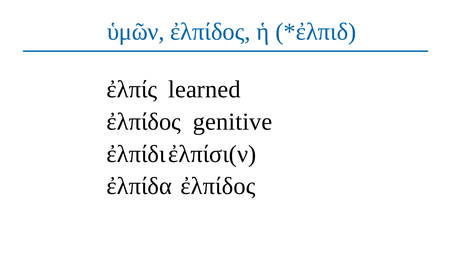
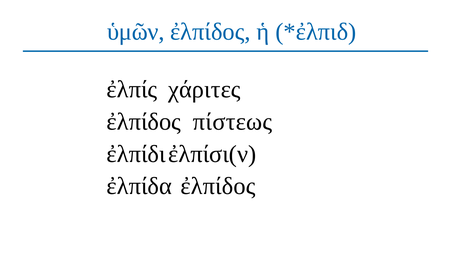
learned: learned -> χάριτες
genitive: genitive -> πίστεως
